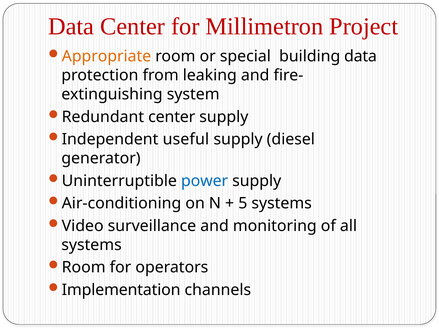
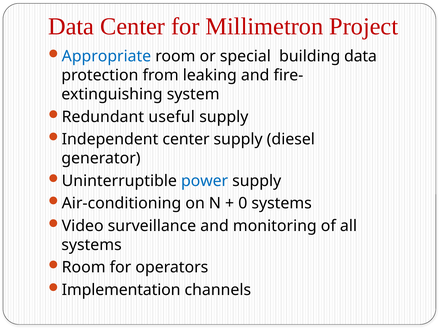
Appropriate colour: orange -> blue
Redundant center: center -> useful
Independent useful: useful -> center
5: 5 -> 0
